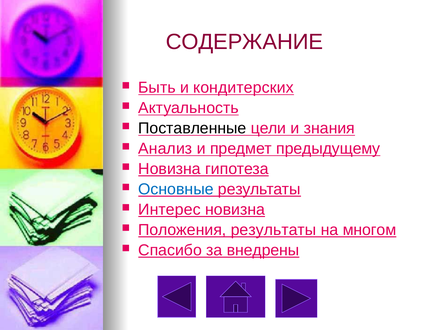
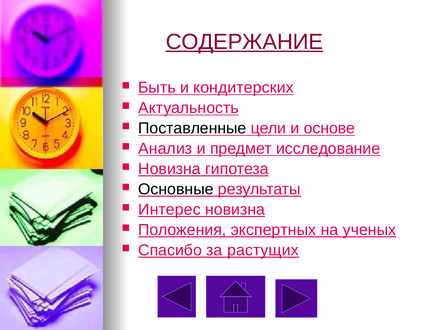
СОДЕРЖАНИЕ underline: none -> present
знания: знания -> основе
предыдущему: предыдущему -> исследование
Основные colour: blue -> black
Положения результаты: результаты -> экспертных
многом: многом -> ученых
внедрены: внедрены -> растущих
